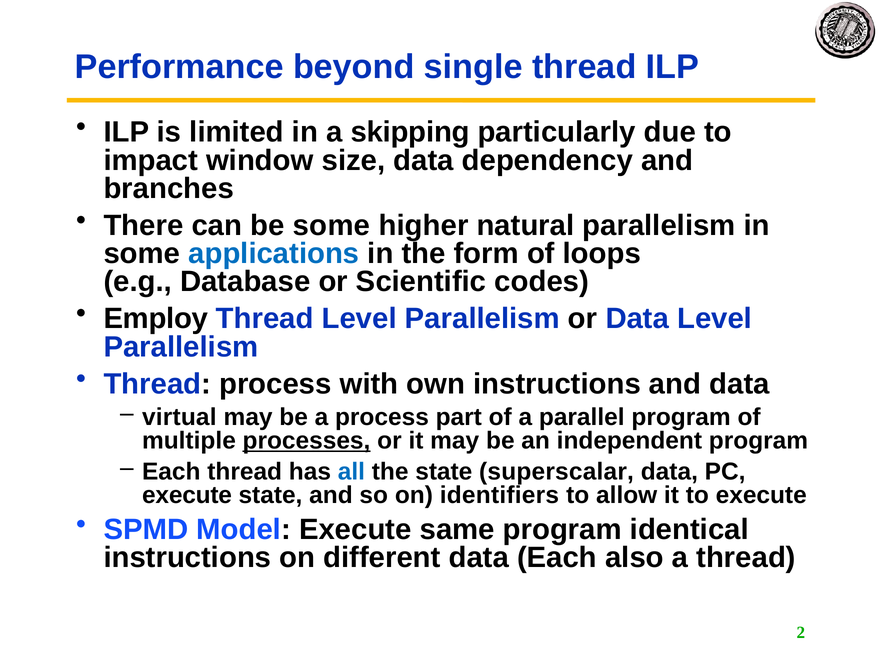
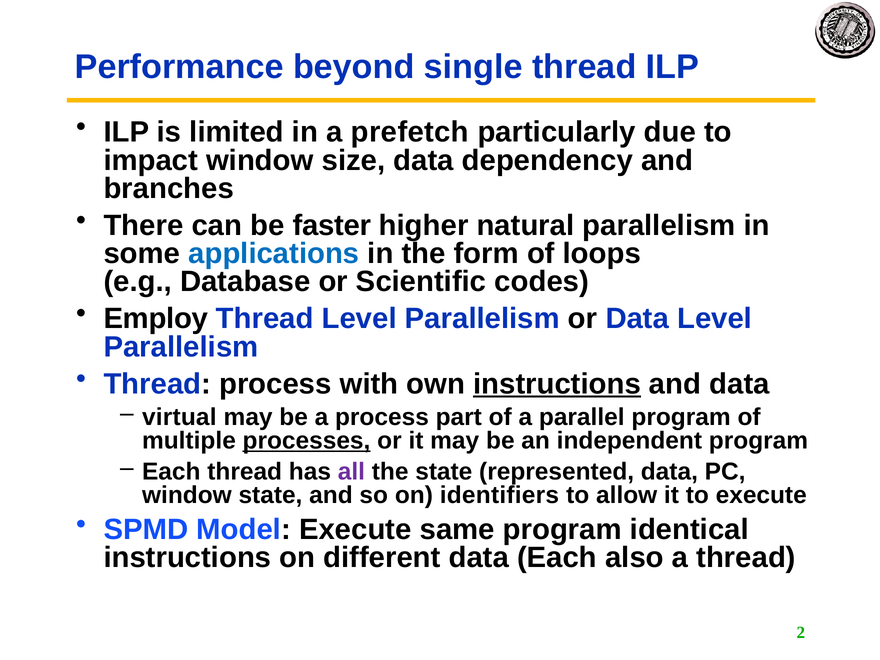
skipping: skipping -> prefetch
be some: some -> faster
instructions at (557, 384) underline: none -> present
all colour: blue -> purple
superscalar: superscalar -> represented
execute at (187, 495): execute -> window
